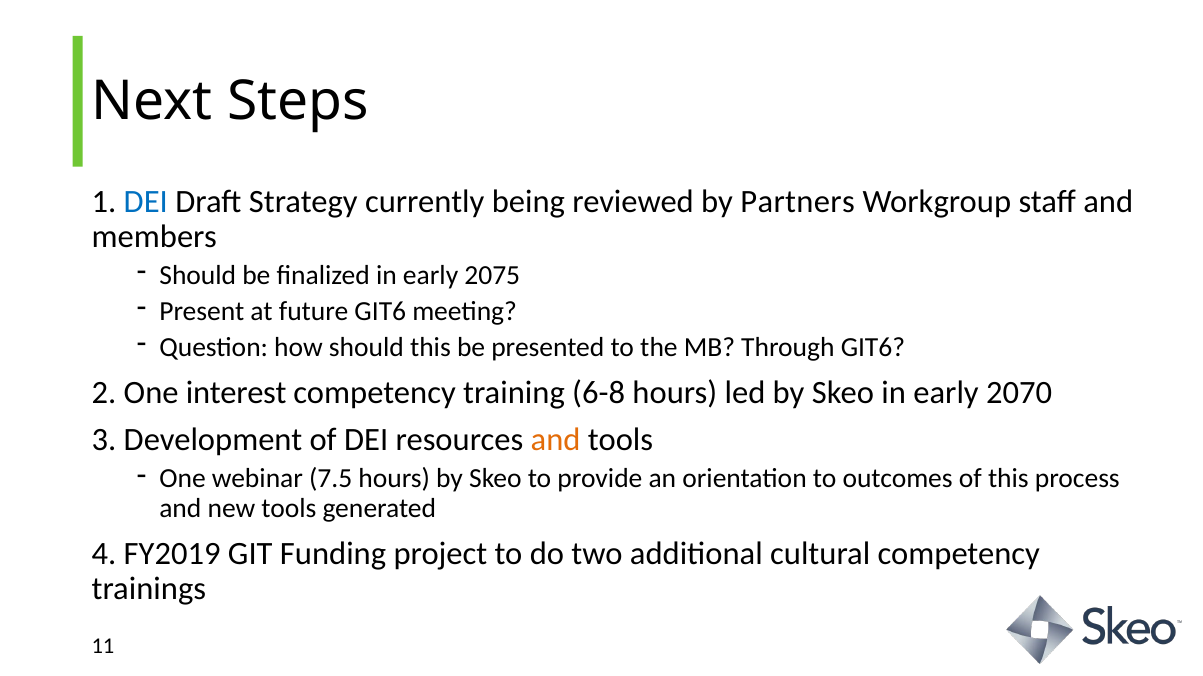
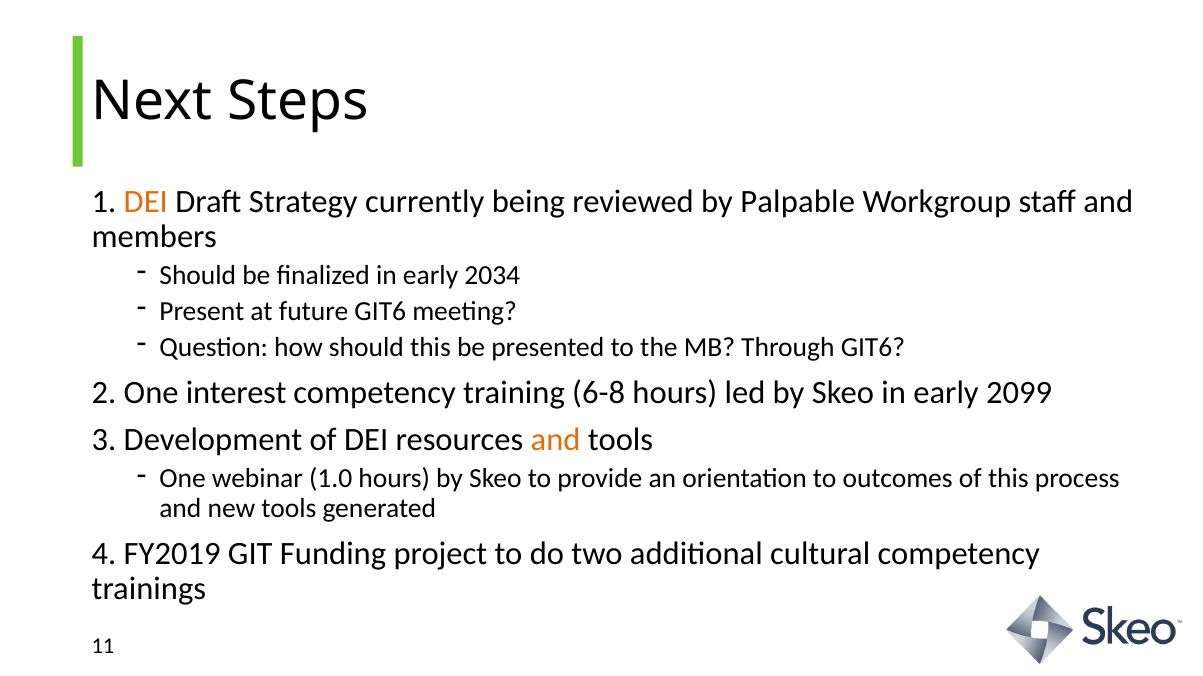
DEI at (146, 202) colour: blue -> orange
Partners: Partners -> Palpable
2075: 2075 -> 2034
2070: 2070 -> 2099
7.5: 7.5 -> 1.0
